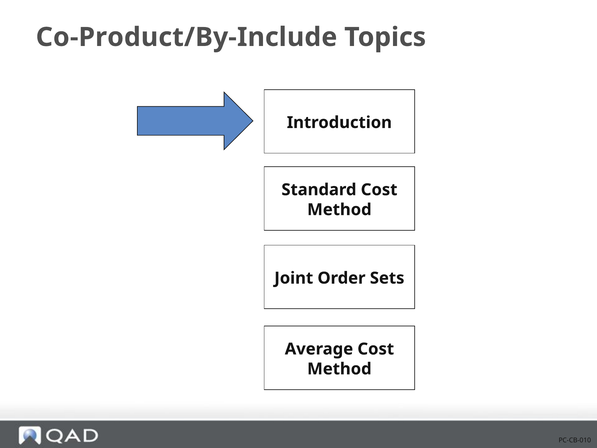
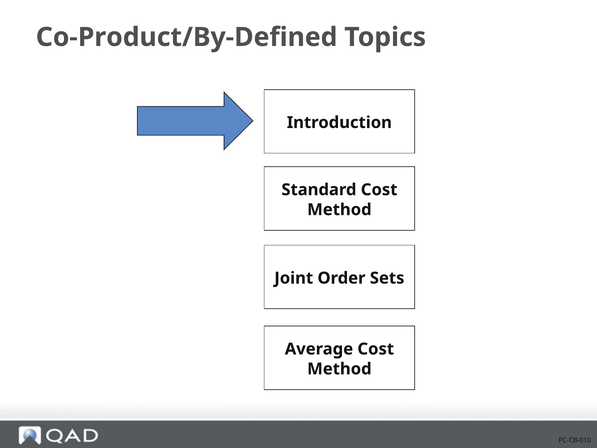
Co-Product/By-Include: Co-Product/By-Include -> Co-Product/By-Defined
